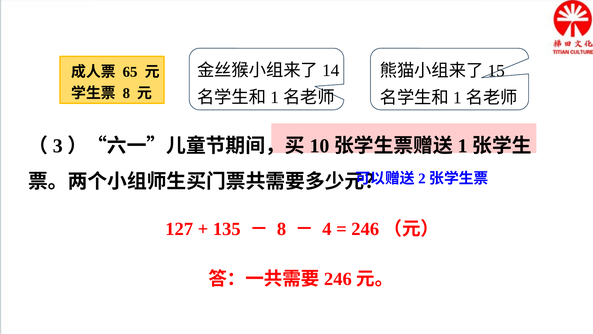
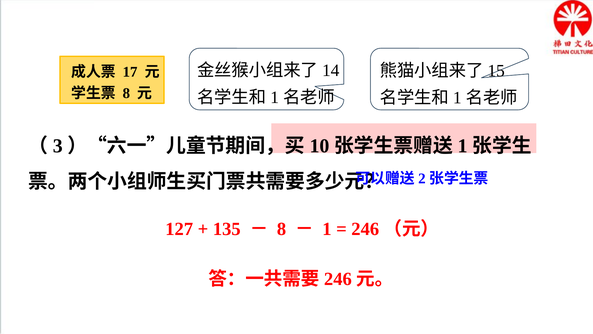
65: 65 -> 17
4 at (327, 229): 4 -> 1
